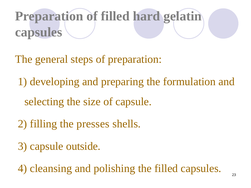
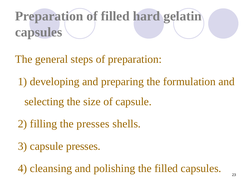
capsule outside: outside -> presses
